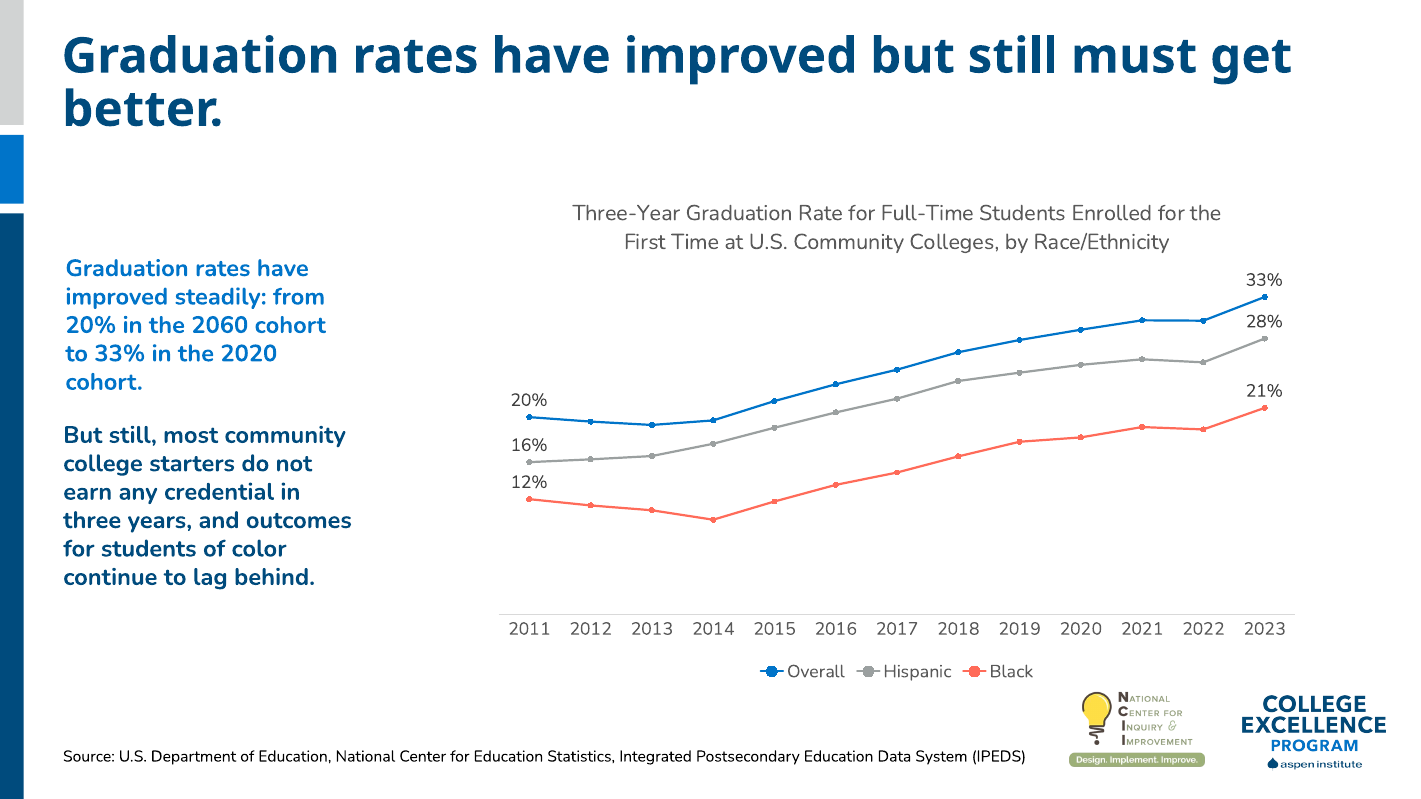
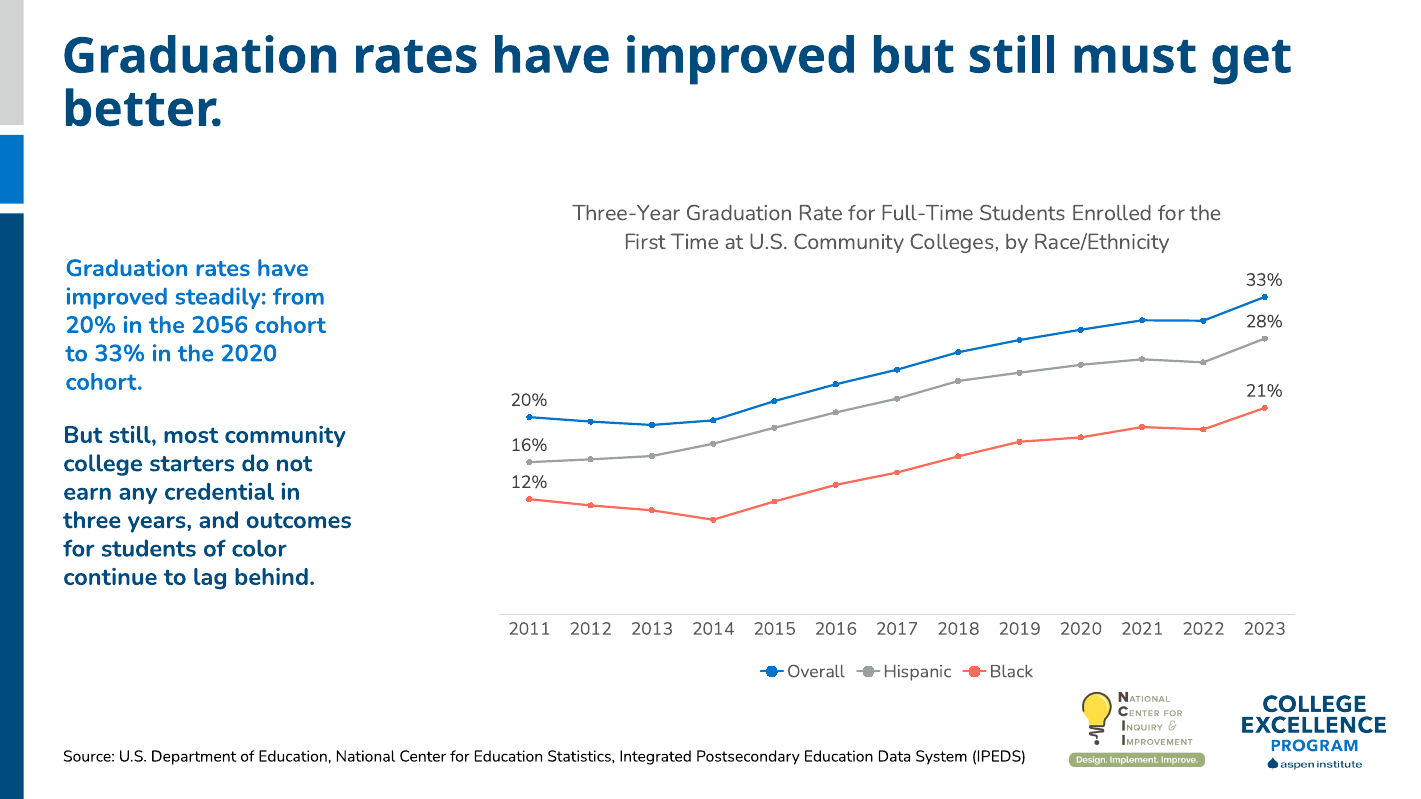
2060: 2060 -> 2056
